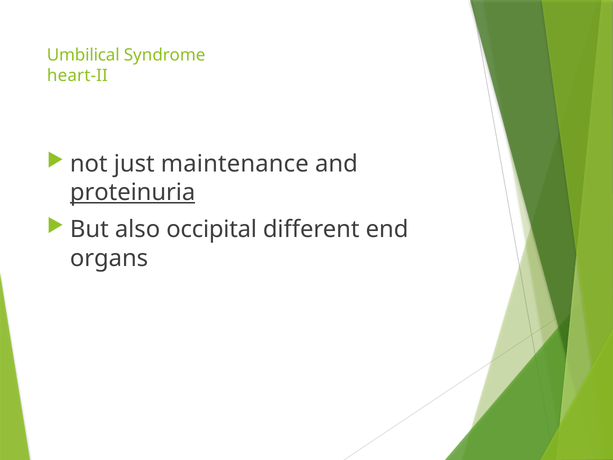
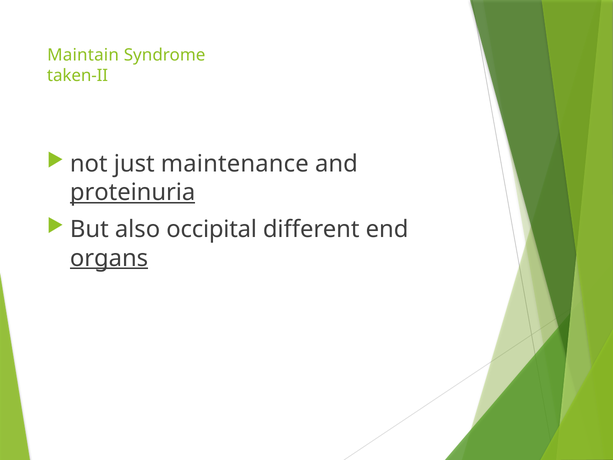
Umbilical: Umbilical -> Maintain
heart-II: heart-II -> taken-II
organs underline: none -> present
